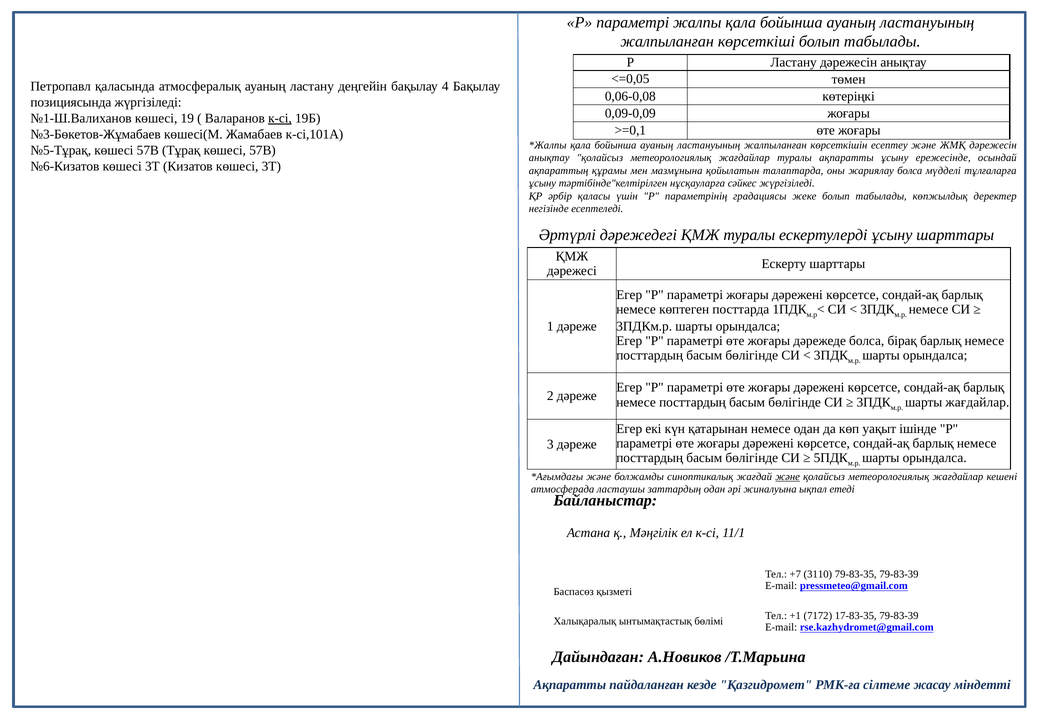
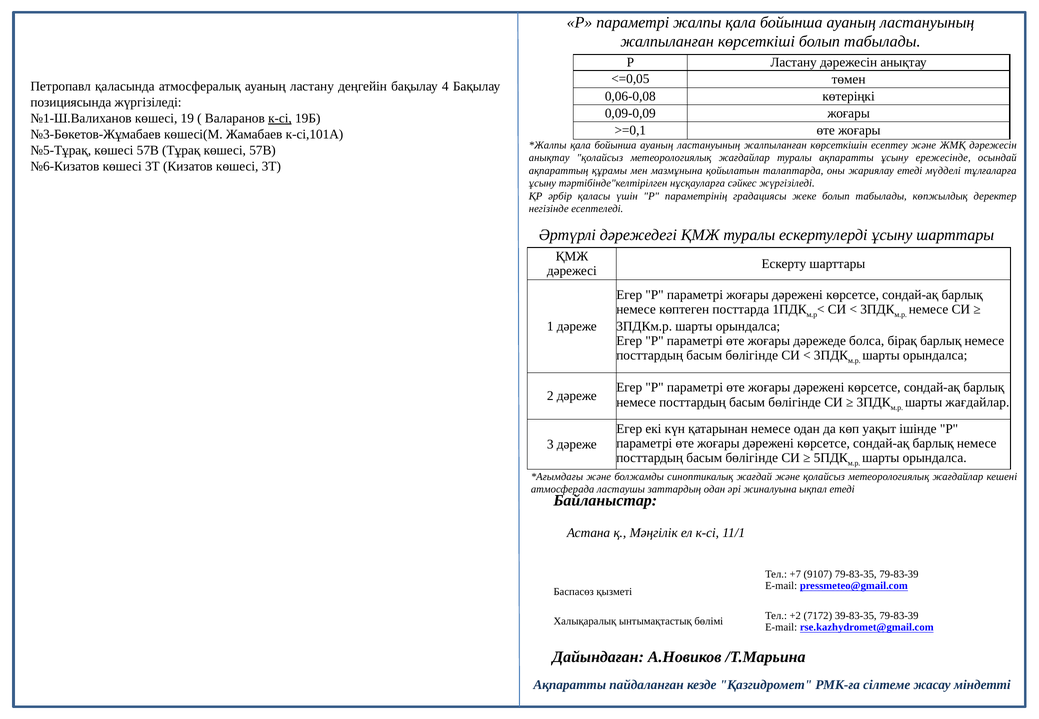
жариялау болса: болса -> етеді
және at (788, 477) underline: present -> none
3110: 3110 -> 9107
+1: +1 -> +2
17-83-35: 17-83-35 -> 39-83-35
